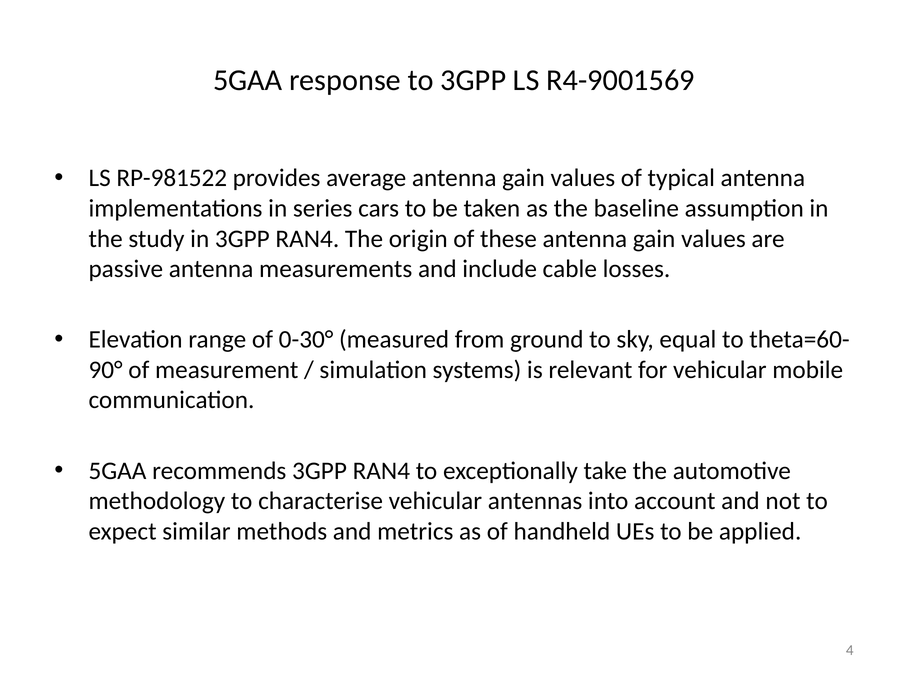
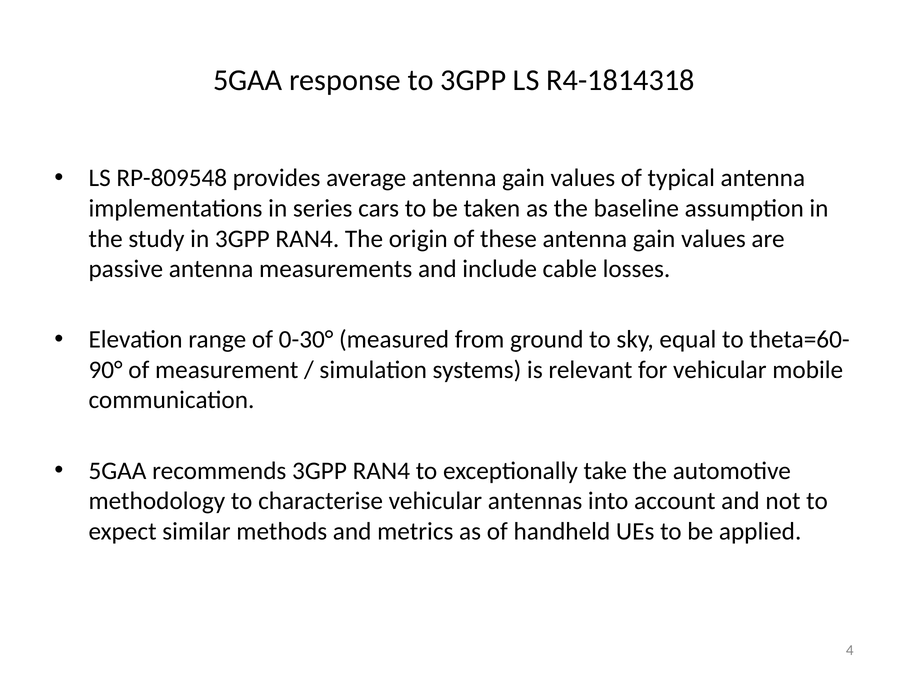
R4-9001569: R4-9001569 -> R4-1814318
RP-981522: RP-981522 -> RP-809548
